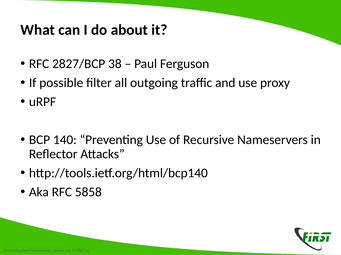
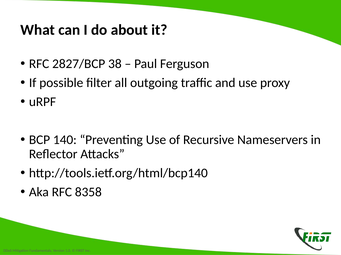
5858: 5858 -> 8358
